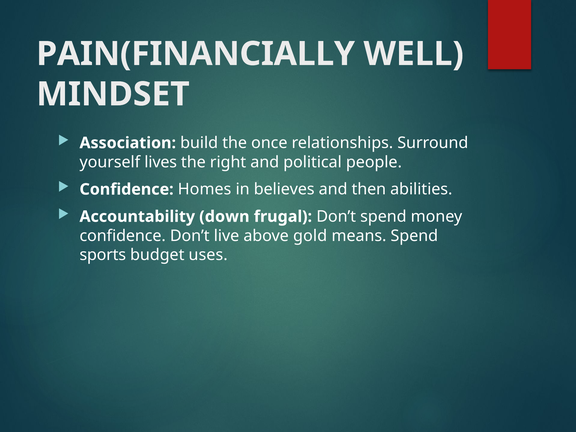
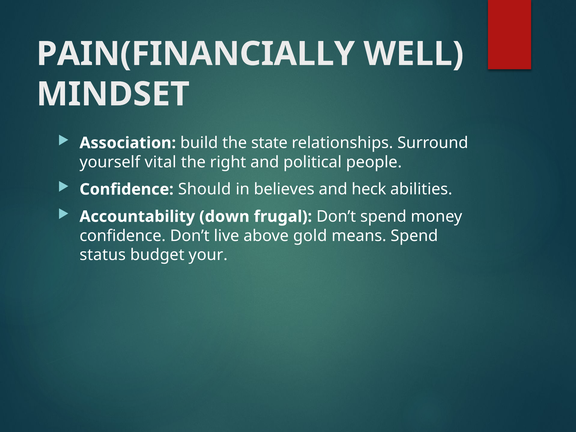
once: once -> state
lives: lives -> vital
Homes: Homes -> Should
then: then -> heck
sports: sports -> status
uses: uses -> your
